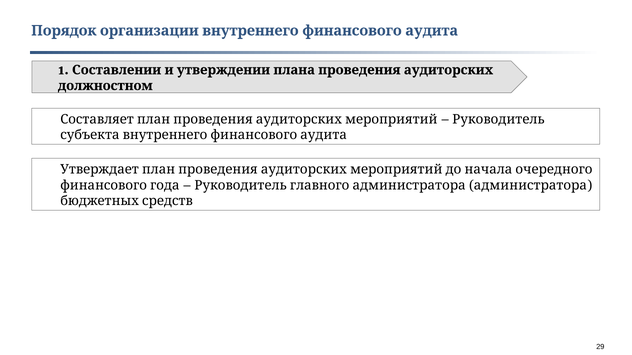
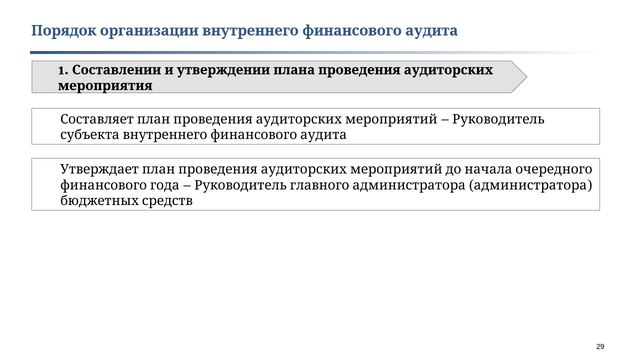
должностном: должностном -> мероприятия
